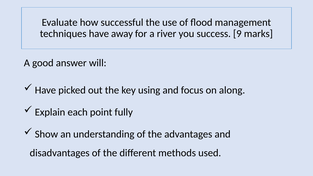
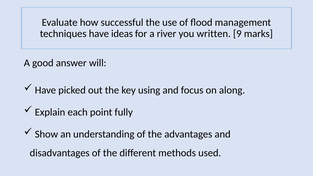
away: away -> ideas
success: success -> written
